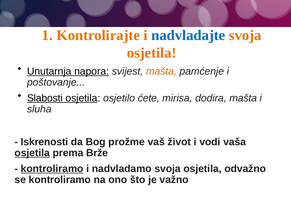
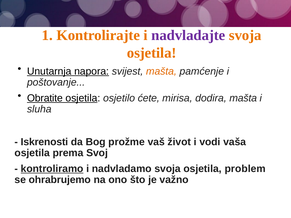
nadvladajte colour: blue -> purple
Slabosti: Slabosti -> Obratite
osjetila at (32, 153) underline: present -> none
Brže: Brže -> Svoj
odvažno: odvažno -> problem
se kontroliramo: kontroliramo -> ohrabrujemo
